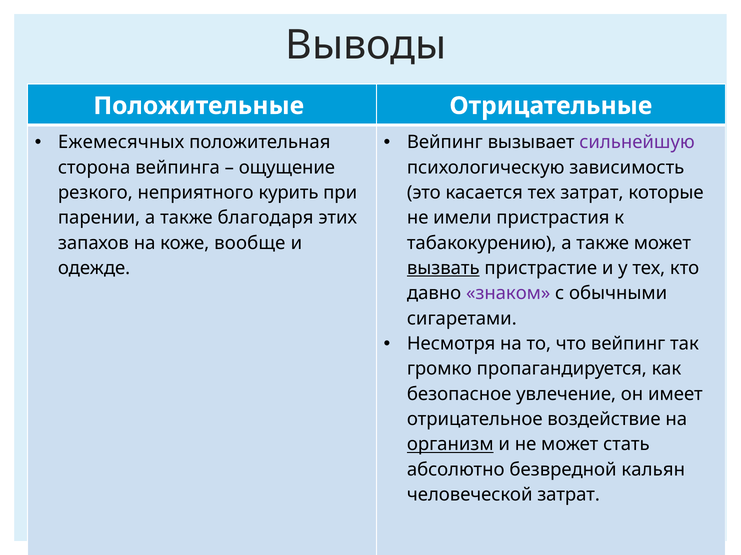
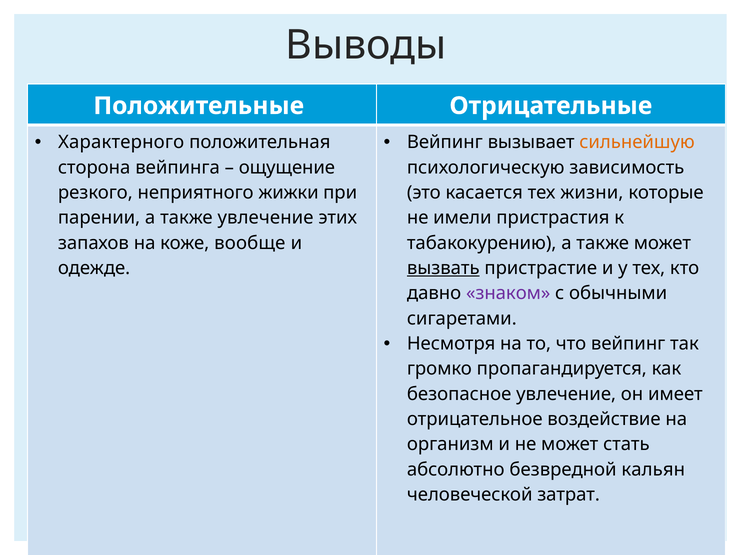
Ежемесячных: Ежемесячных -> Характерного
сильнейшую colour: purple -> orange
курить: курить -> жижки
тех затрат: затрат -> жизни
также благодаря: благодаря -> увлечение
организм underline: present -> none
